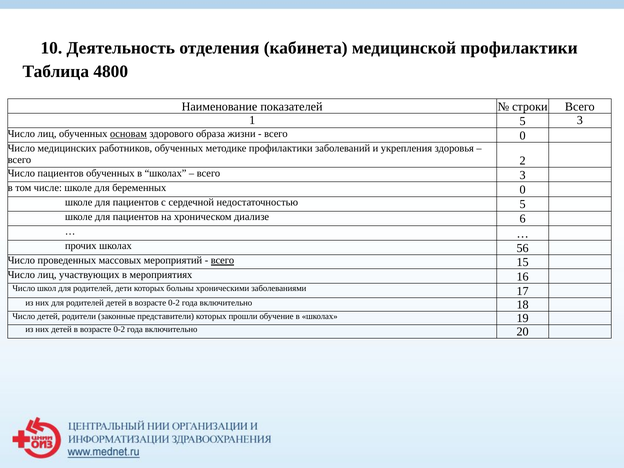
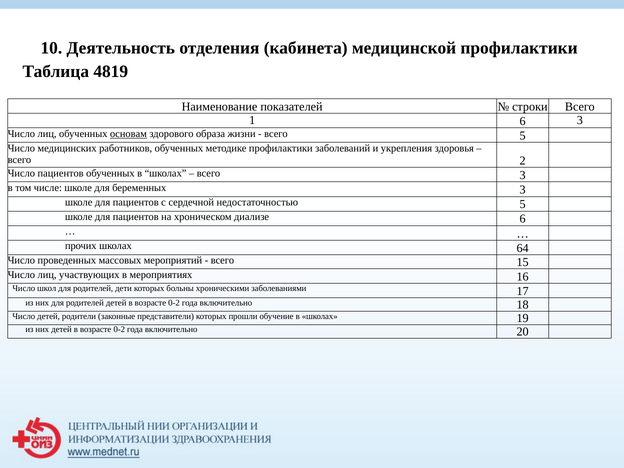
4800: 4800 -> 4819
1 5: 5 -> 6
всего 0: 0 -> 5
беременных 0: 0 -> 3
56: 56 -> 64
всего at (222, 260) underline: present -> none
